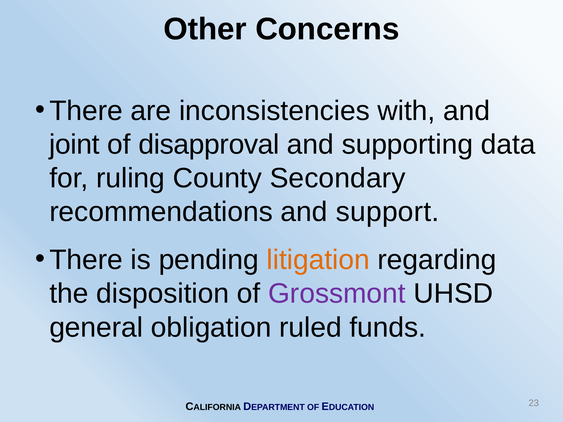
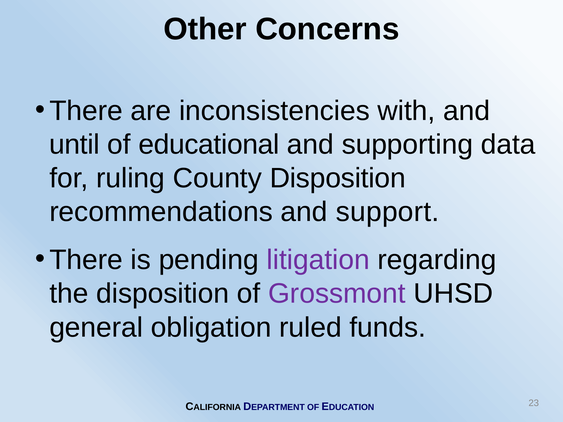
joint: joint -> until
disapproval: disapproval -> educational
County Secondary: Secondary -> Disposition
litigation colour: orange -> purple
